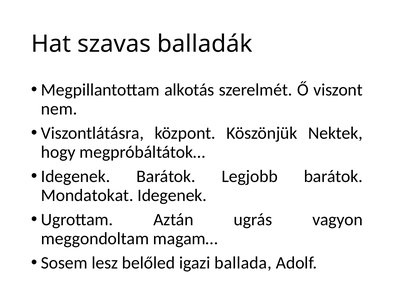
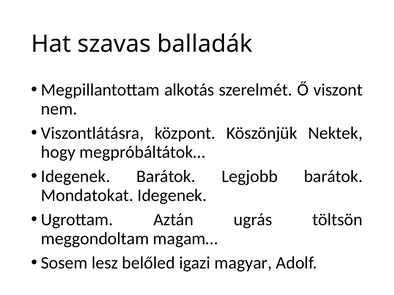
vagyon: vagyon -> töltsön
ballada: ballada -> magyar
